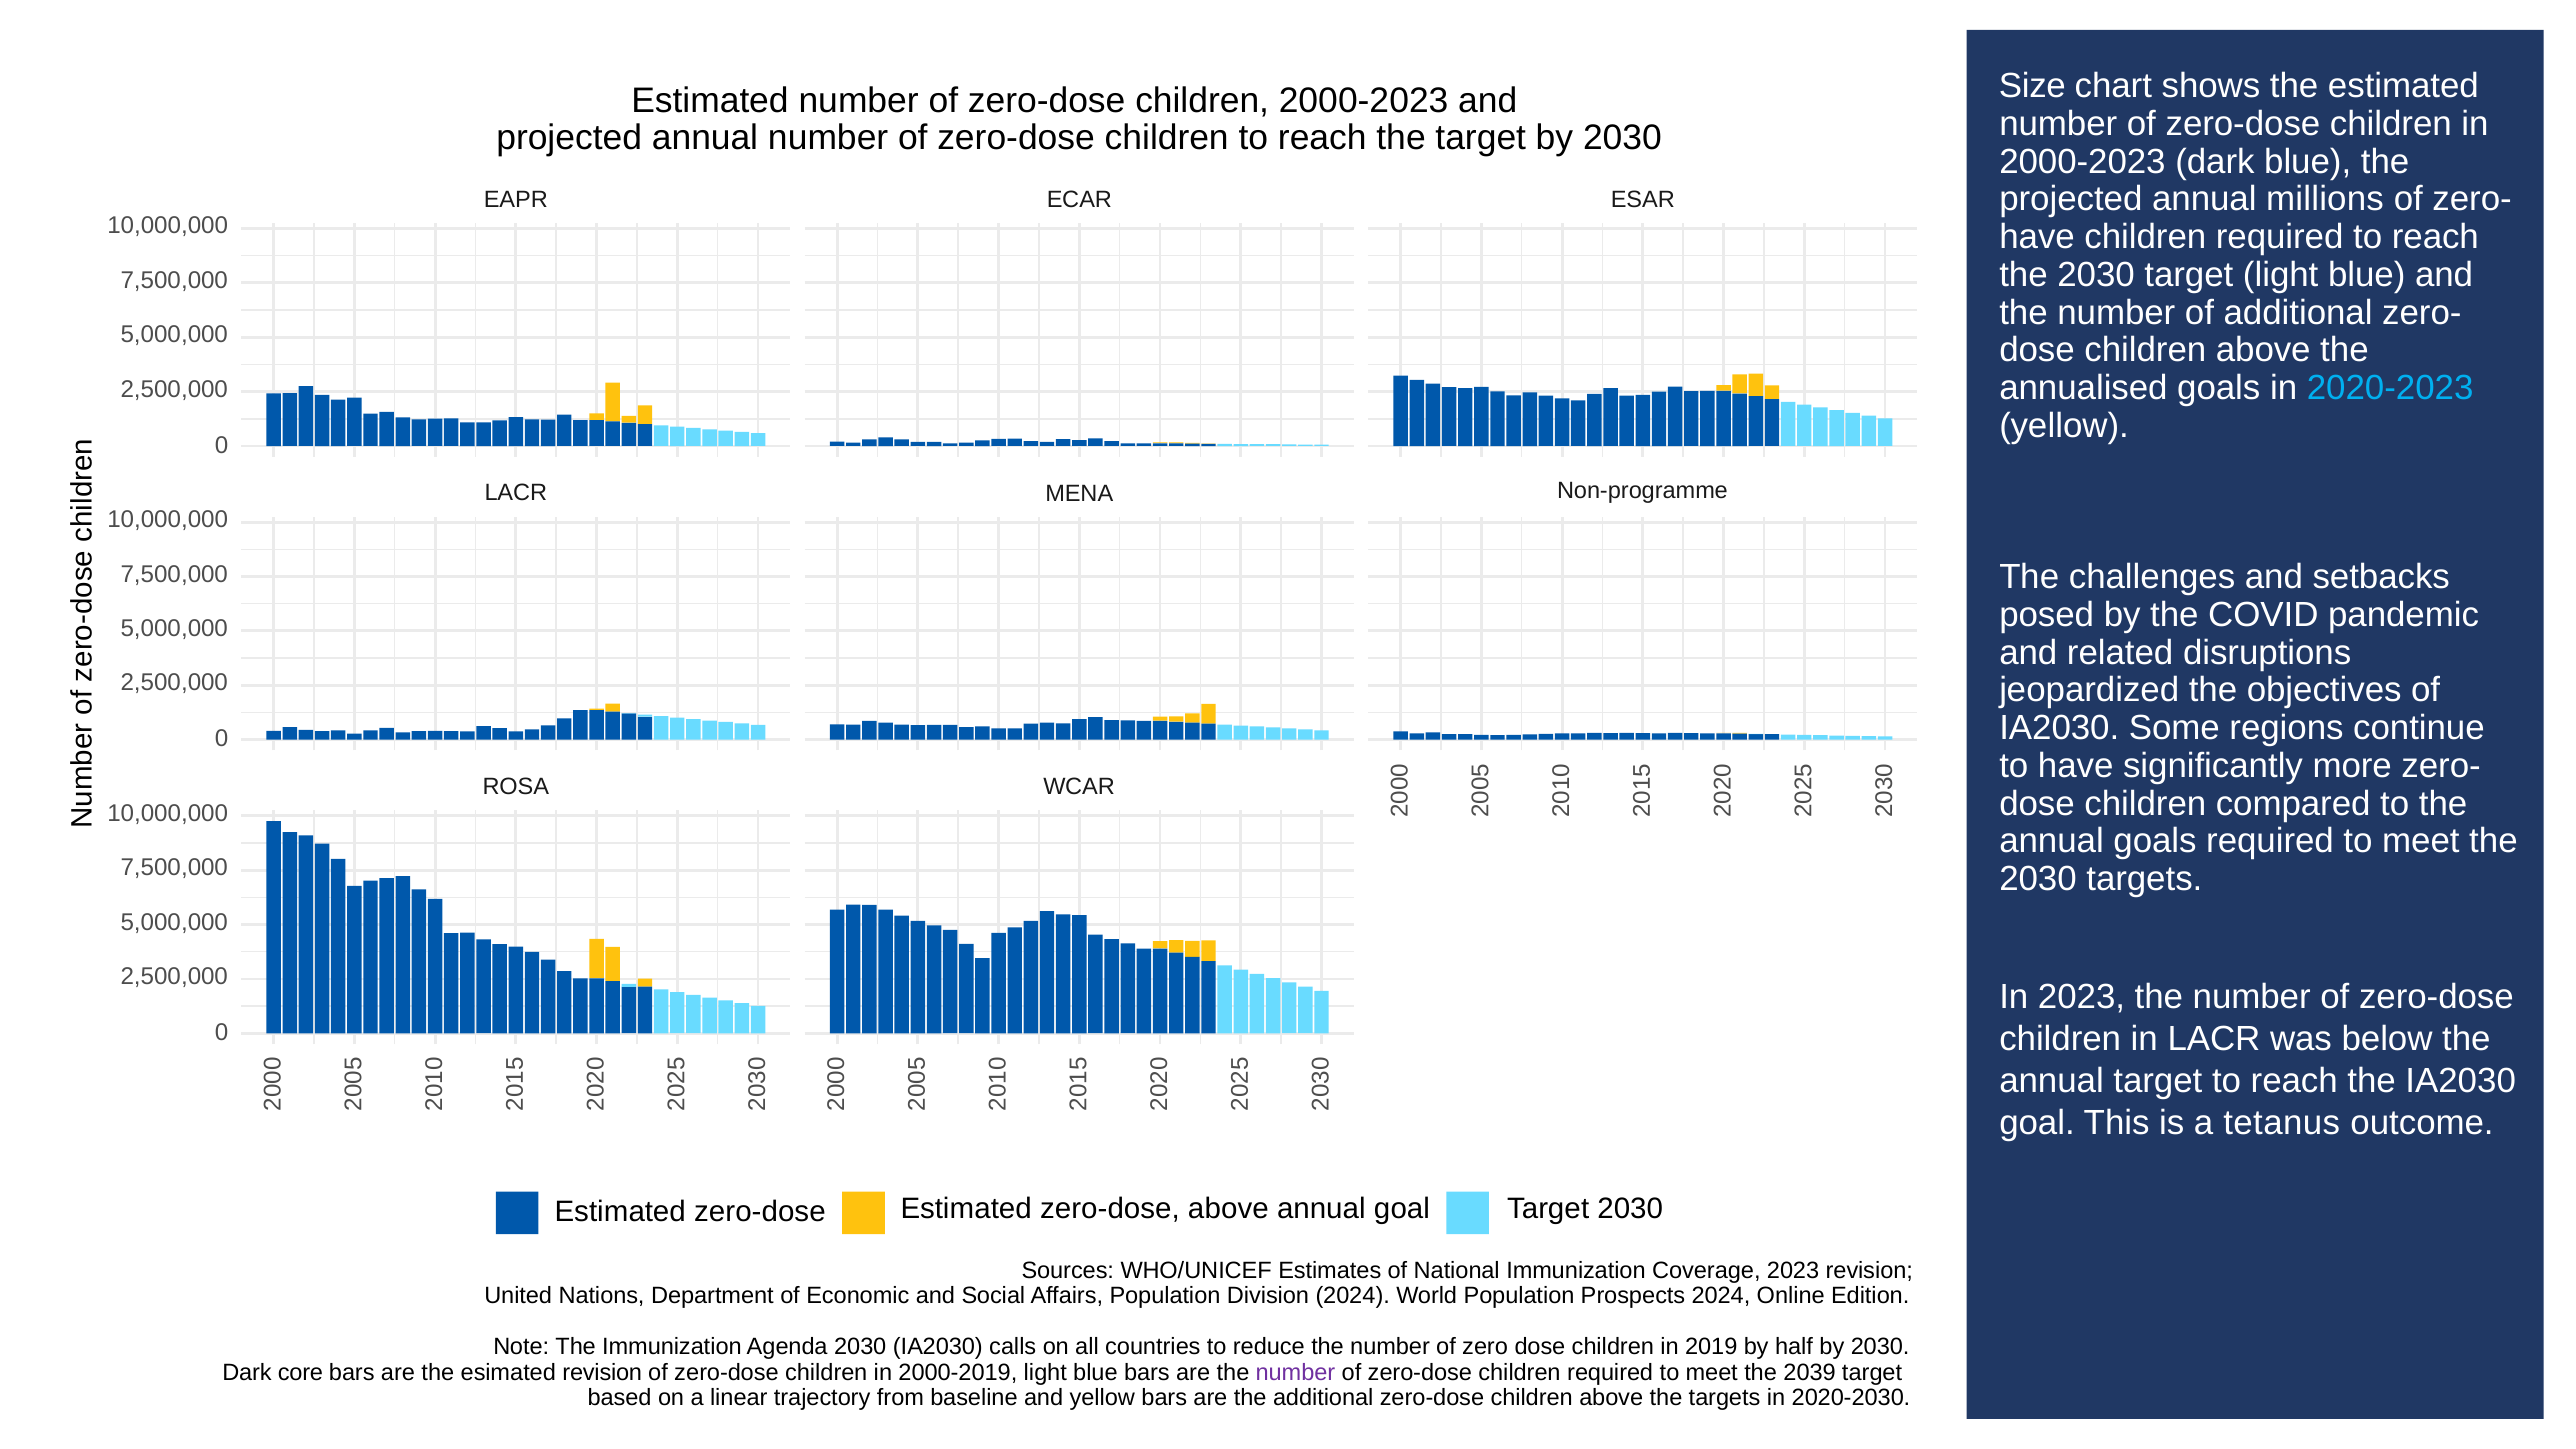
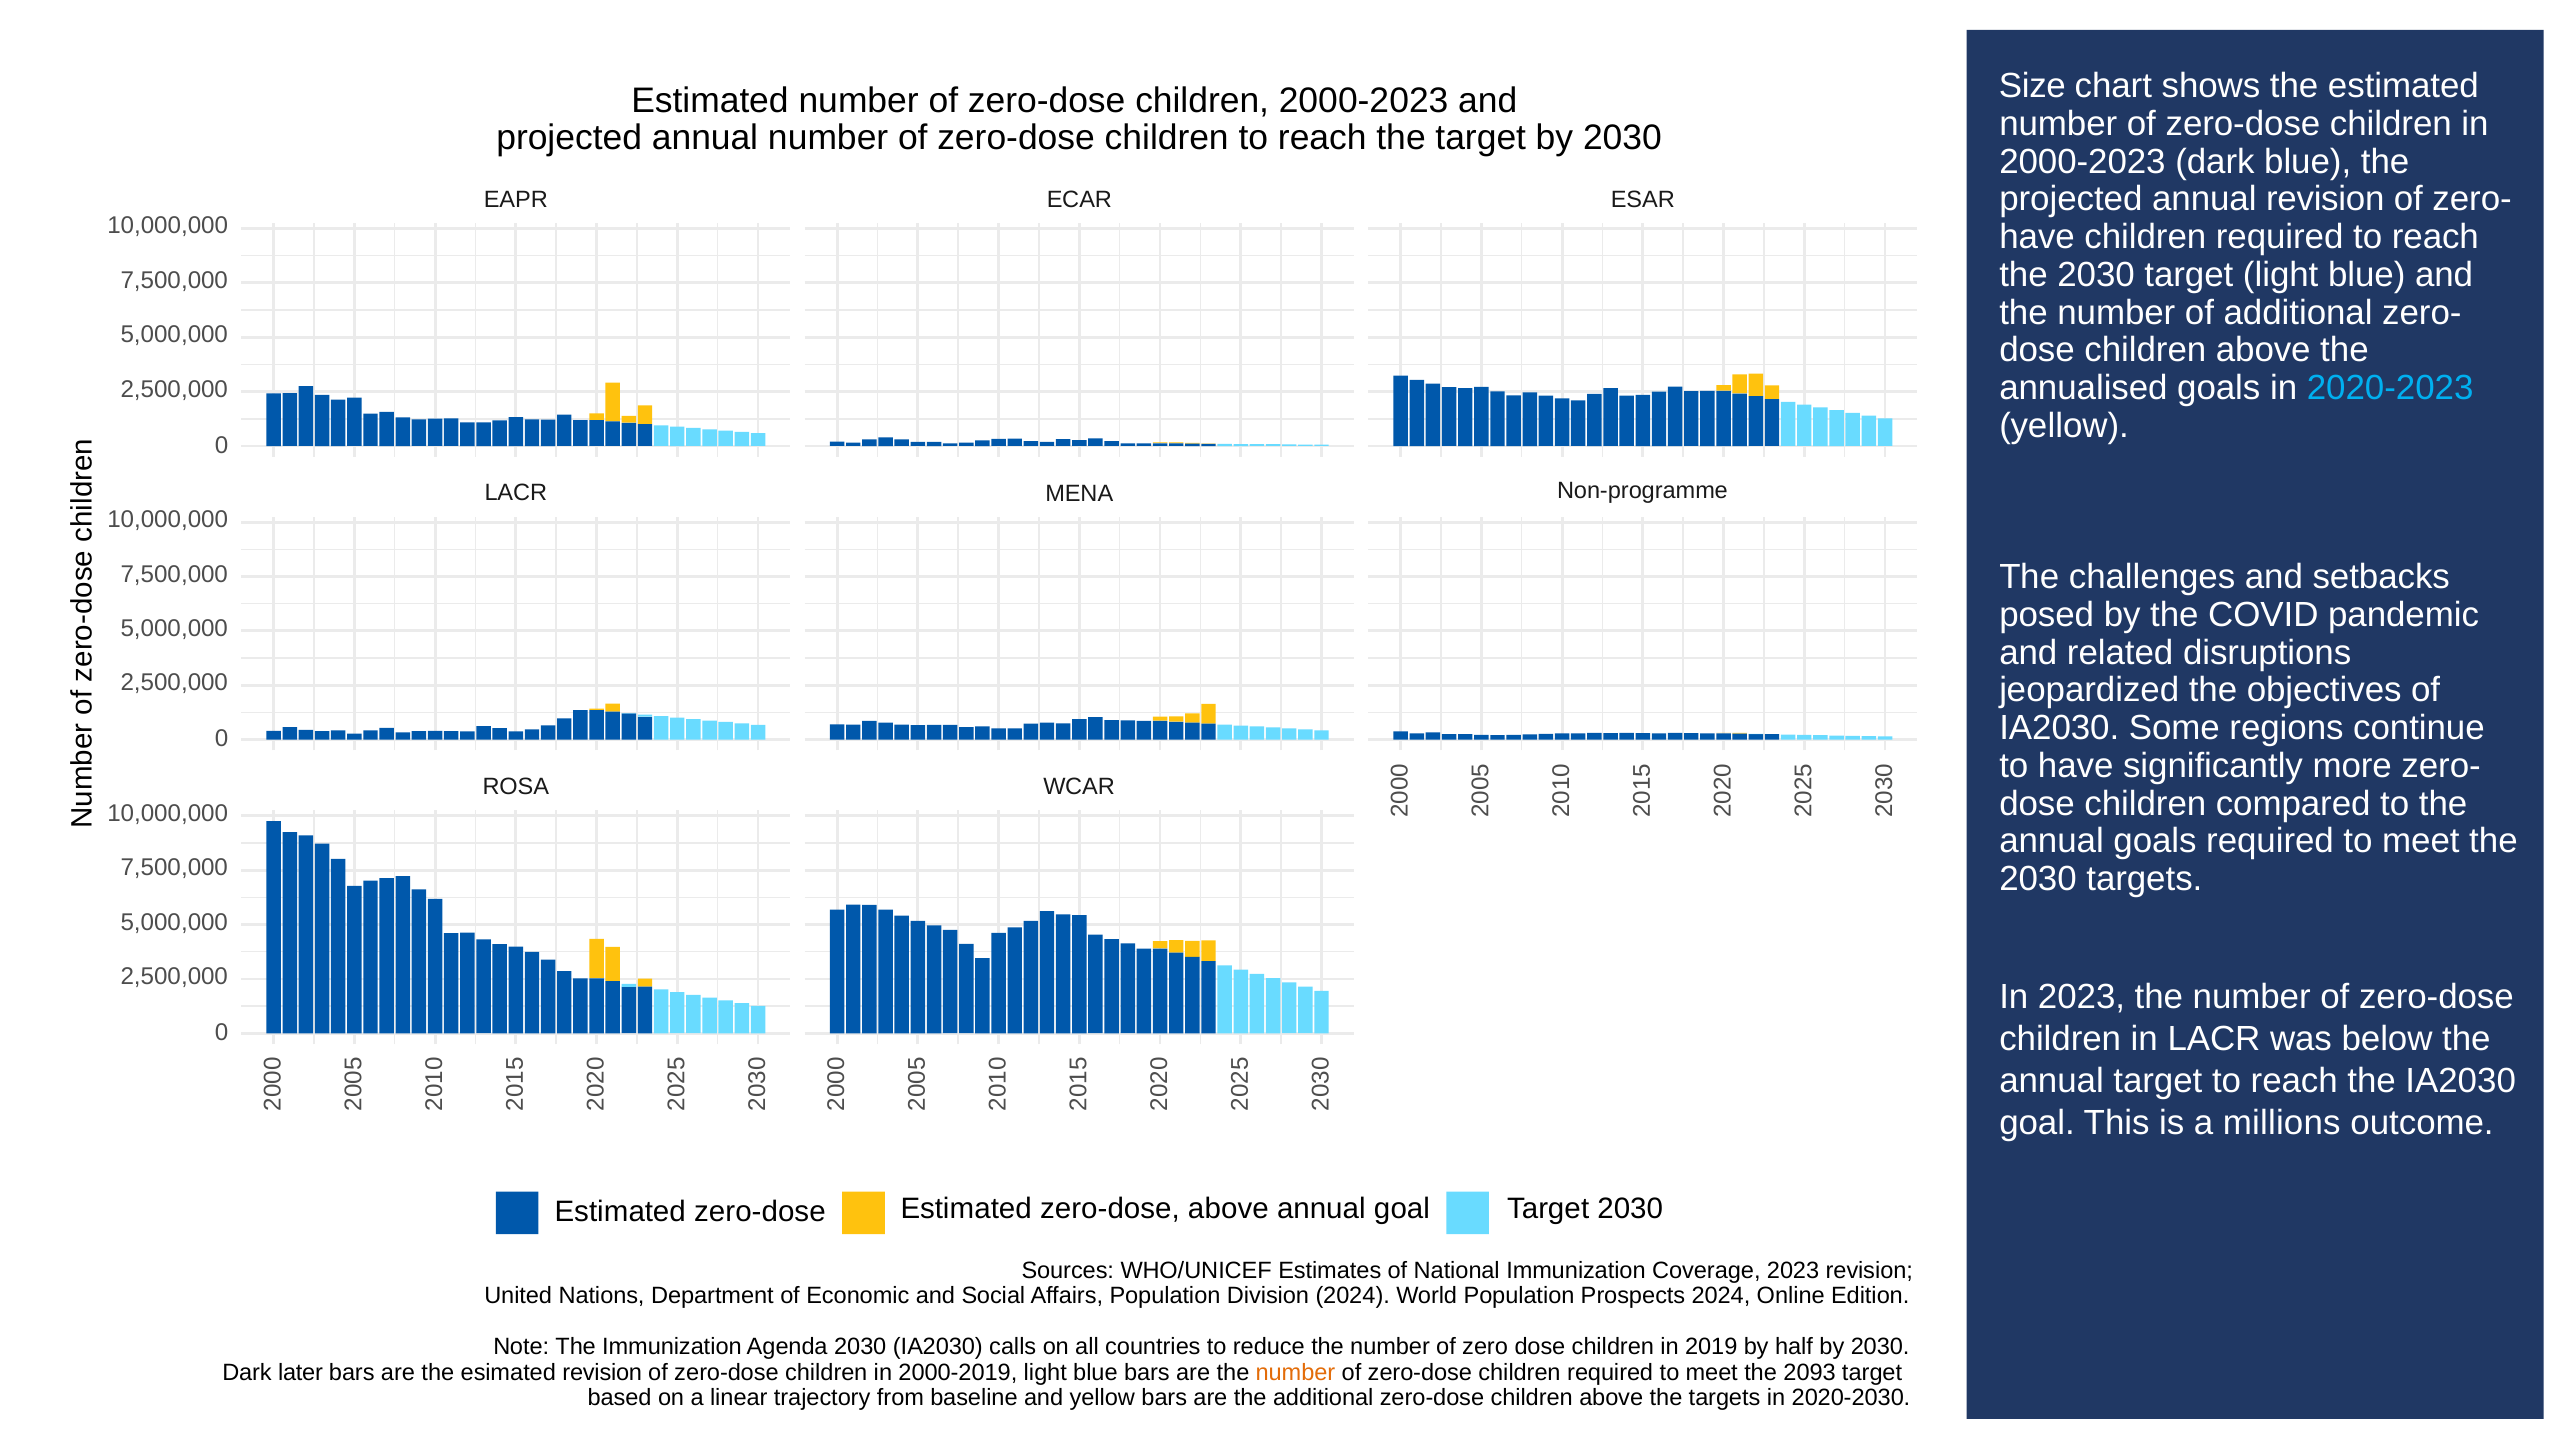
annual millions: millions -> revision
tetanus: tetanus -> millions
core: core -> later
number at (1295, 1373) colour: purple -> orange
2039: 2039 -> 2093
